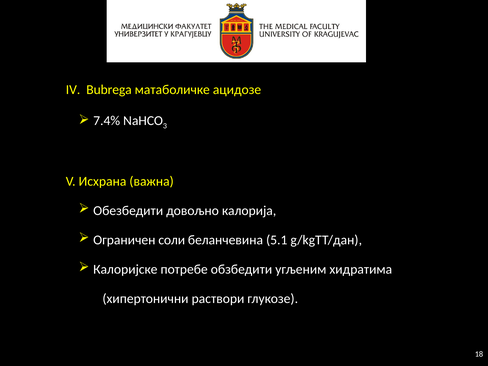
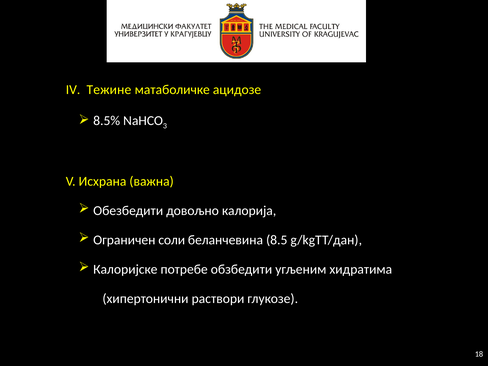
Bubrega: Bubrega -> Тежине
7.4%: 7.4% -> 8.5%
5.1: 5.1 -> 8.5
